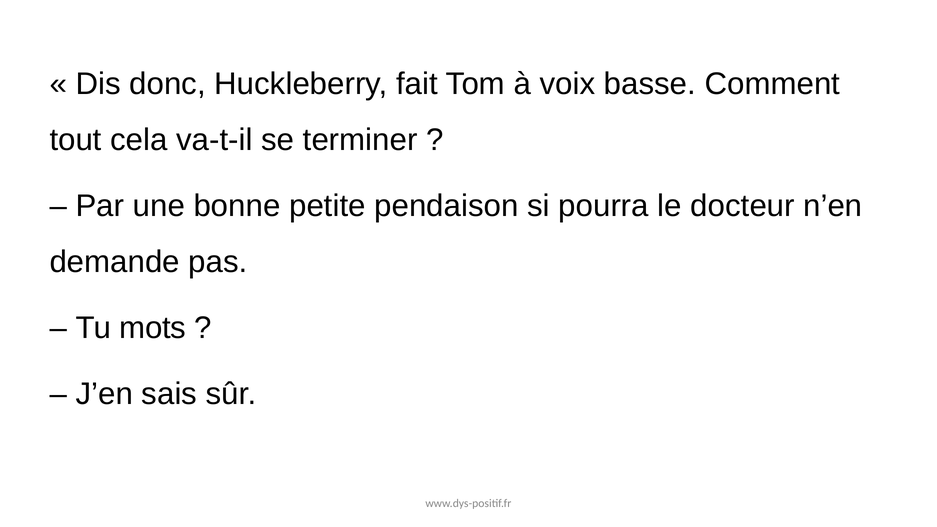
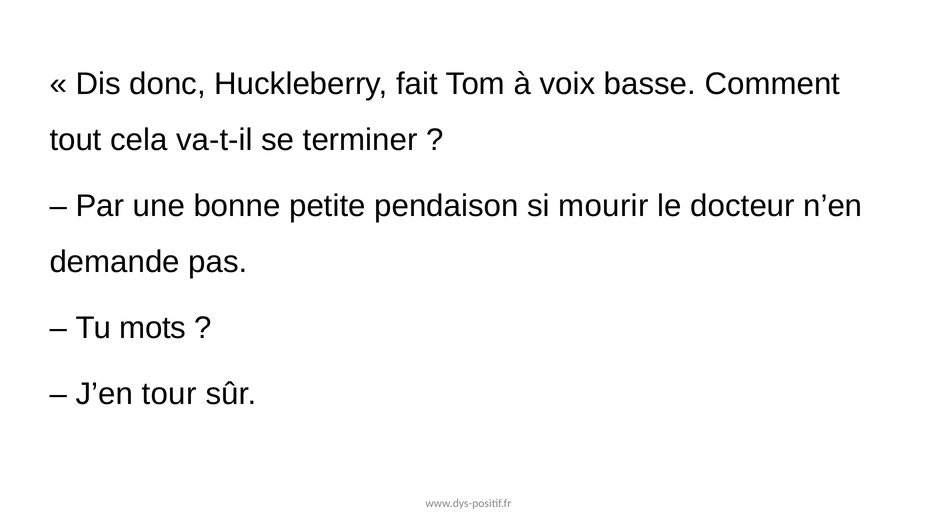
pourra: pourra -> mourir
sais: sais -> tour
